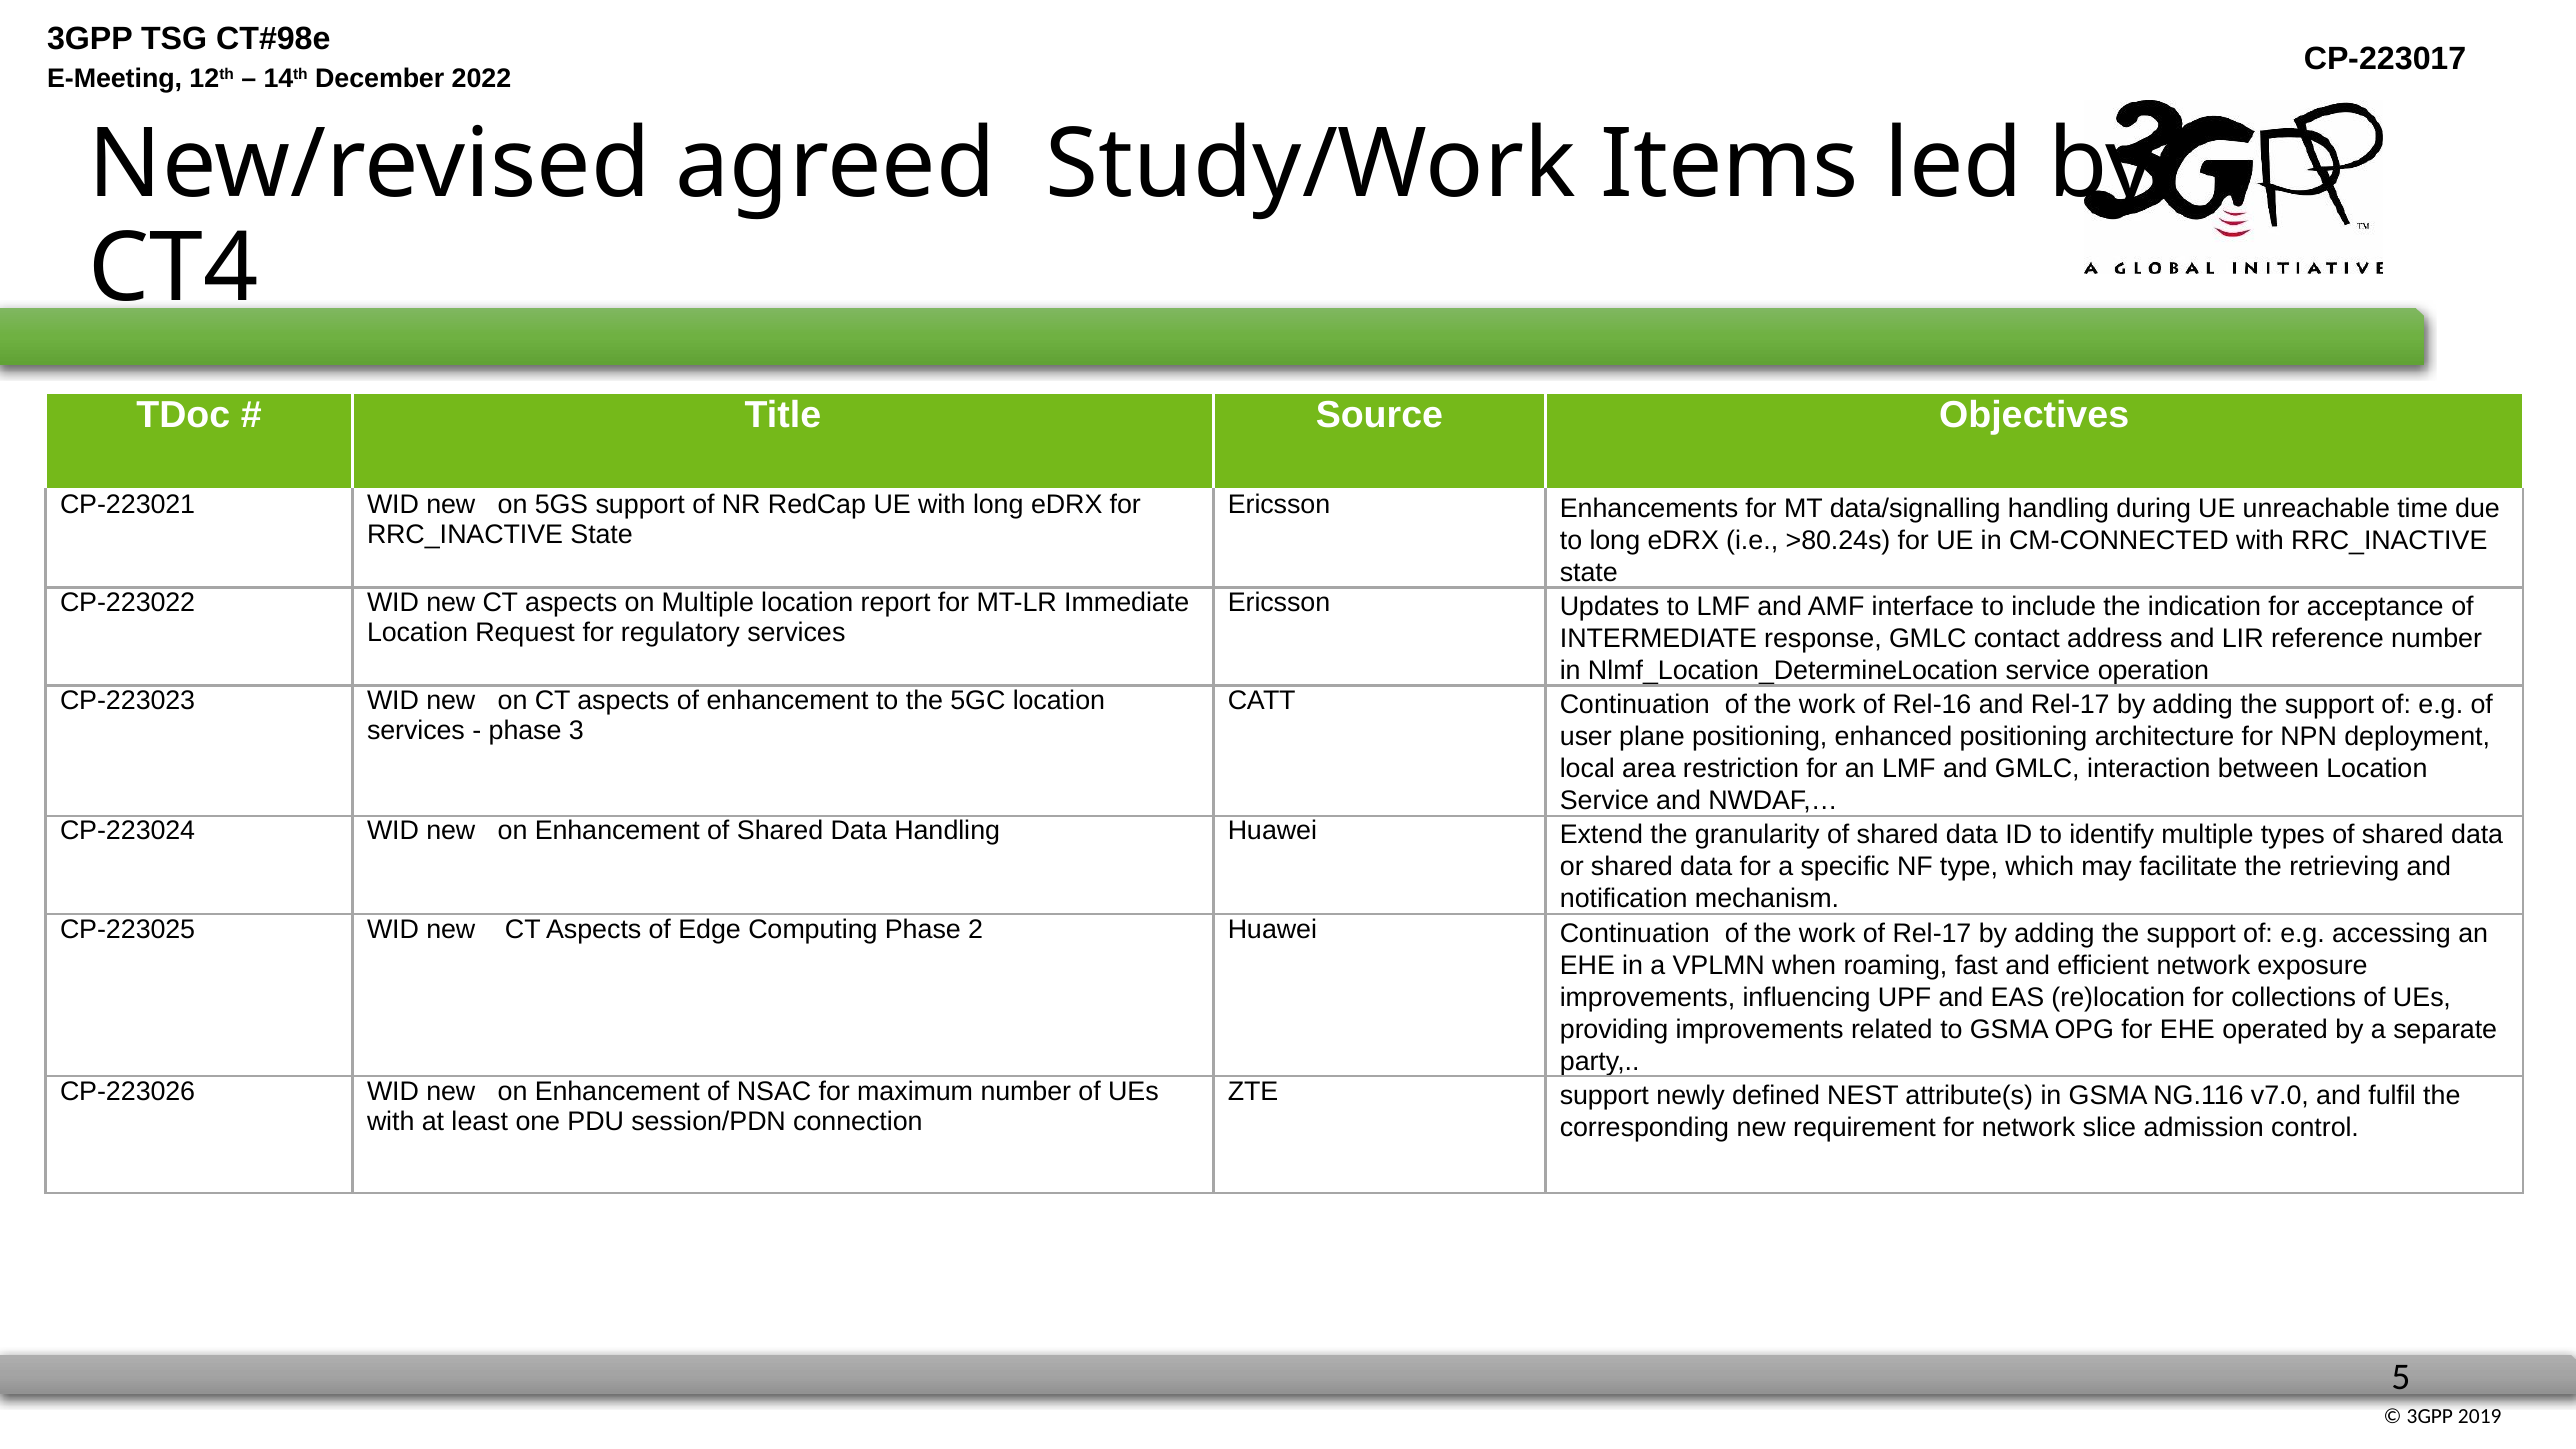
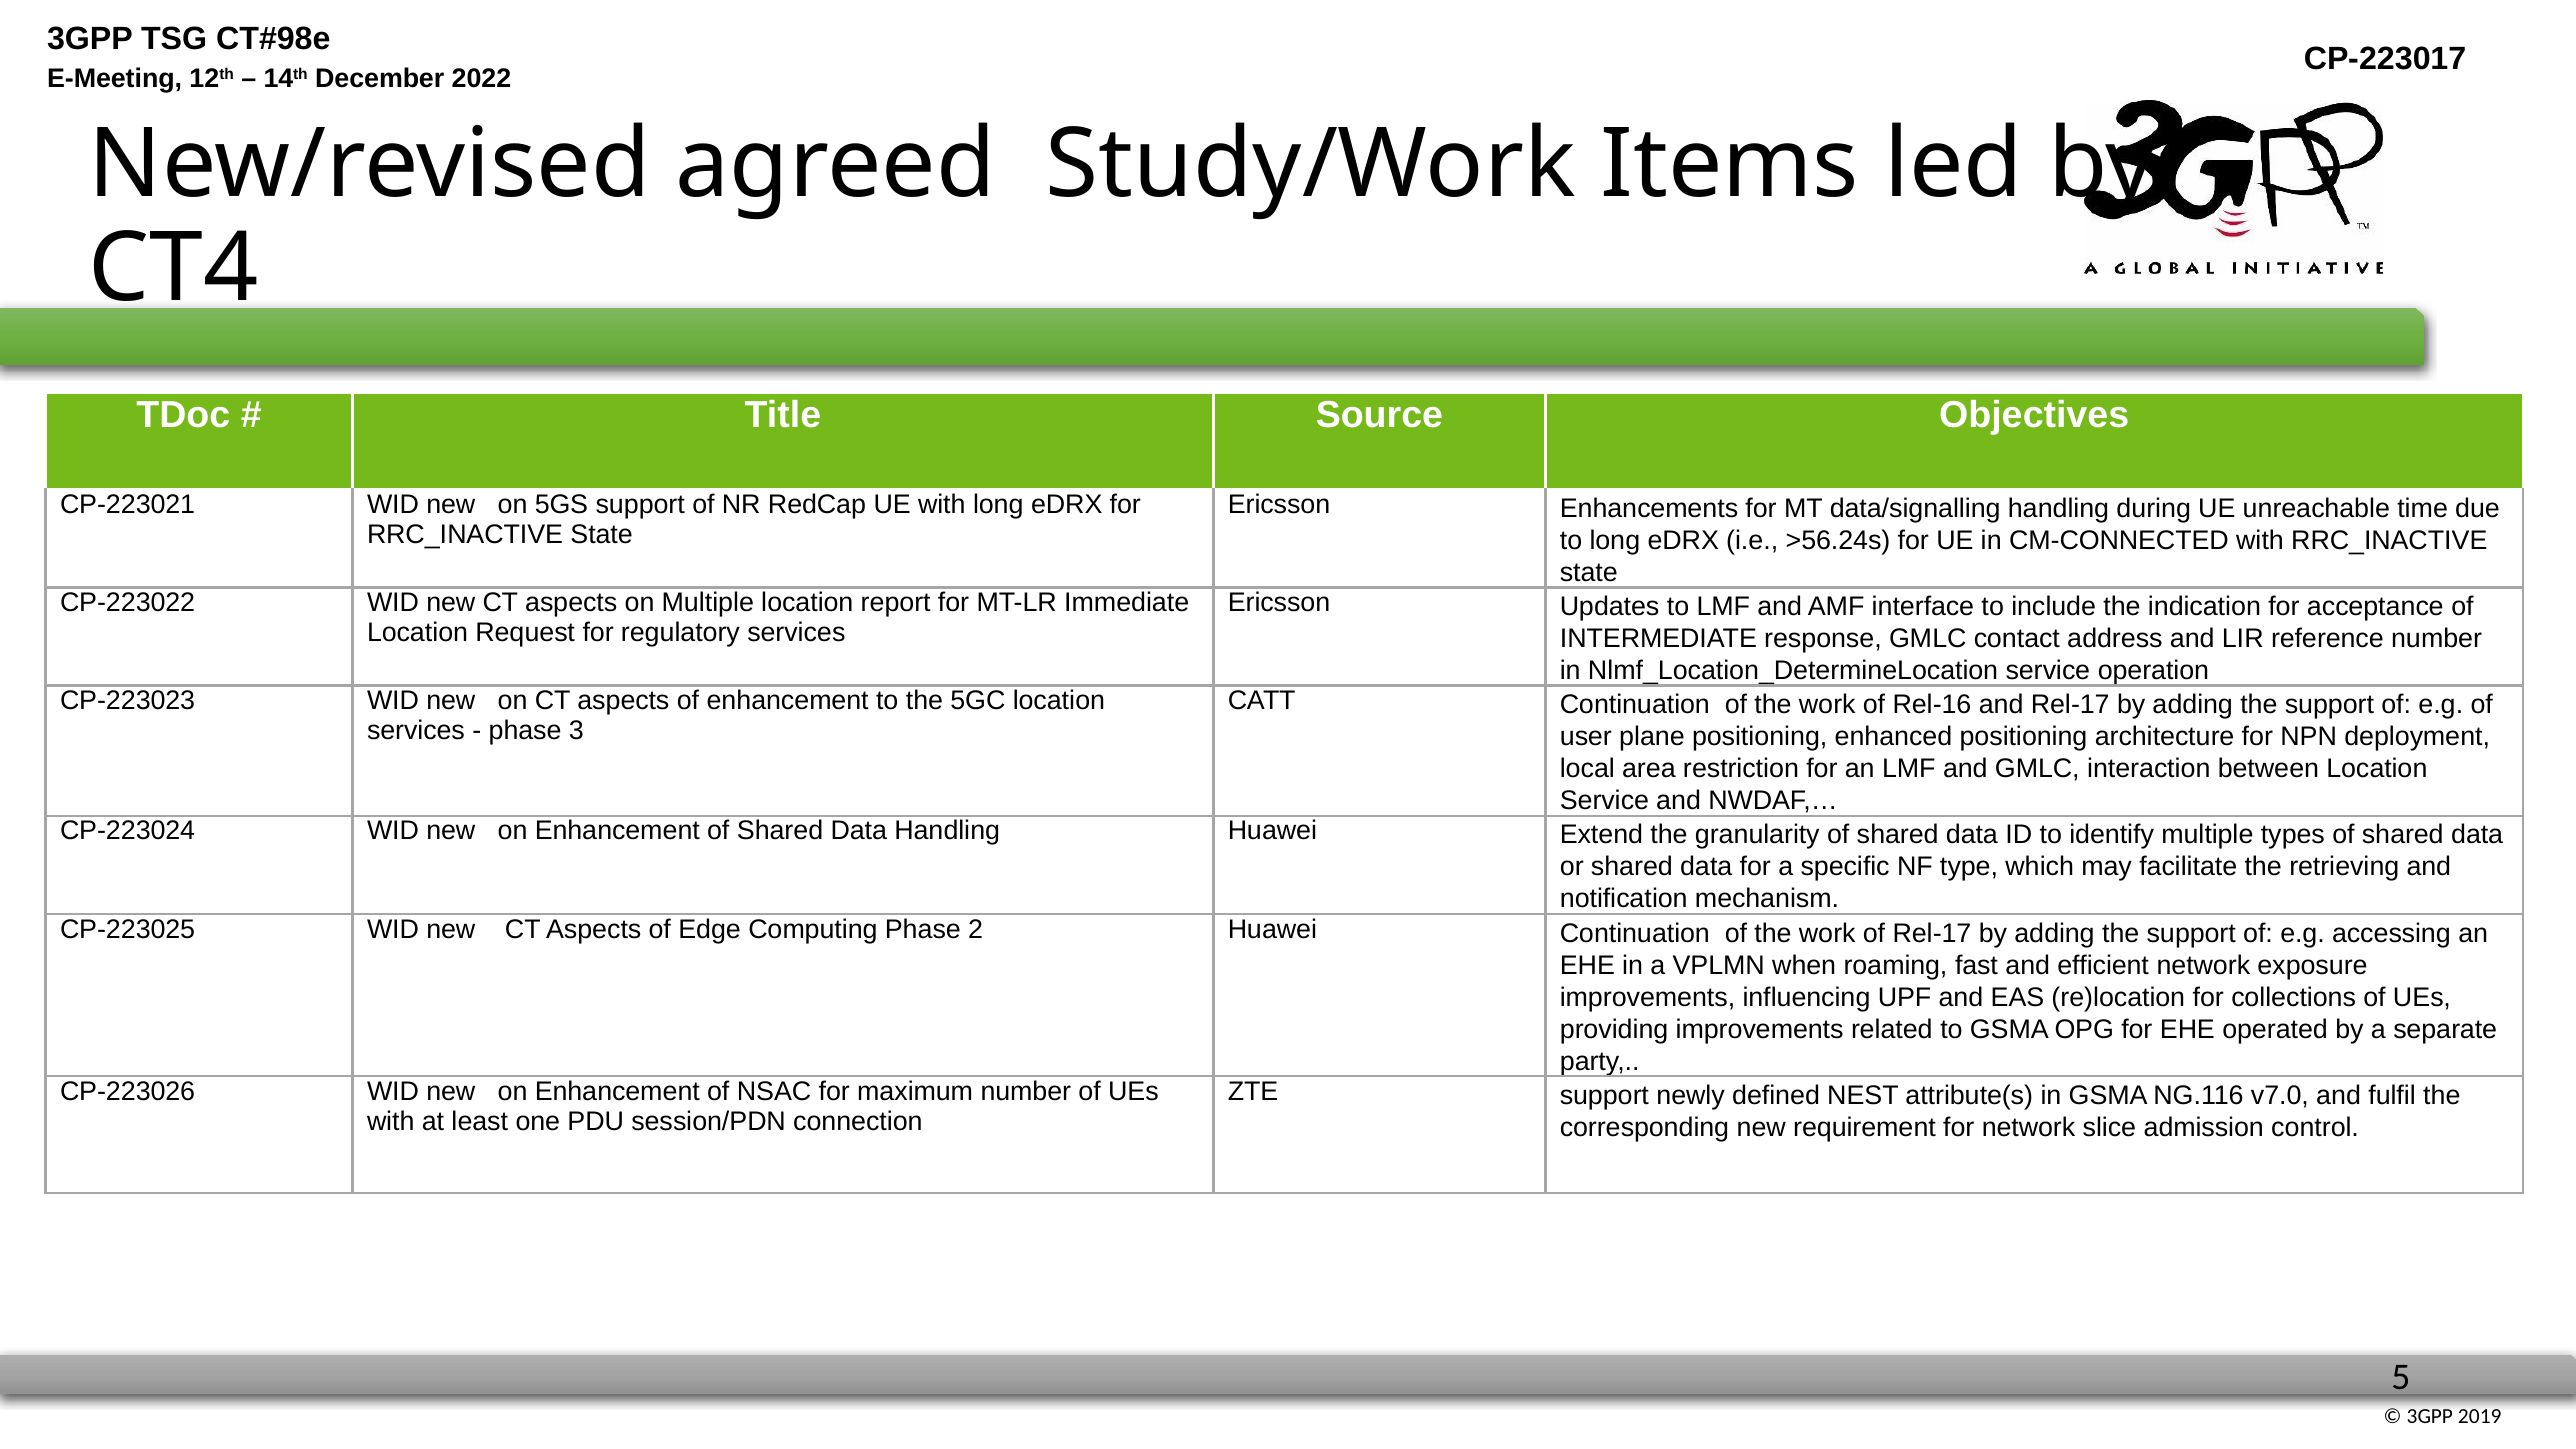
>80.24s: >80.24s -> >56.24s
